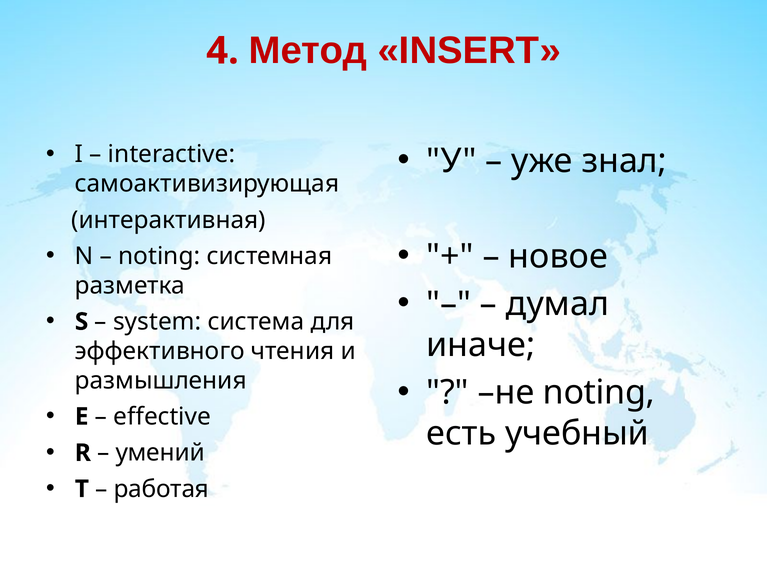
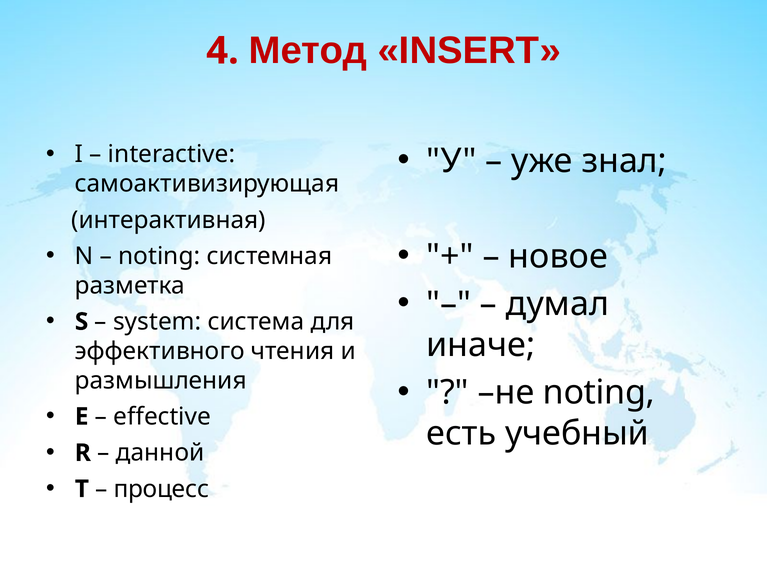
умений: умений -> данной
работая: работая -> процесс
